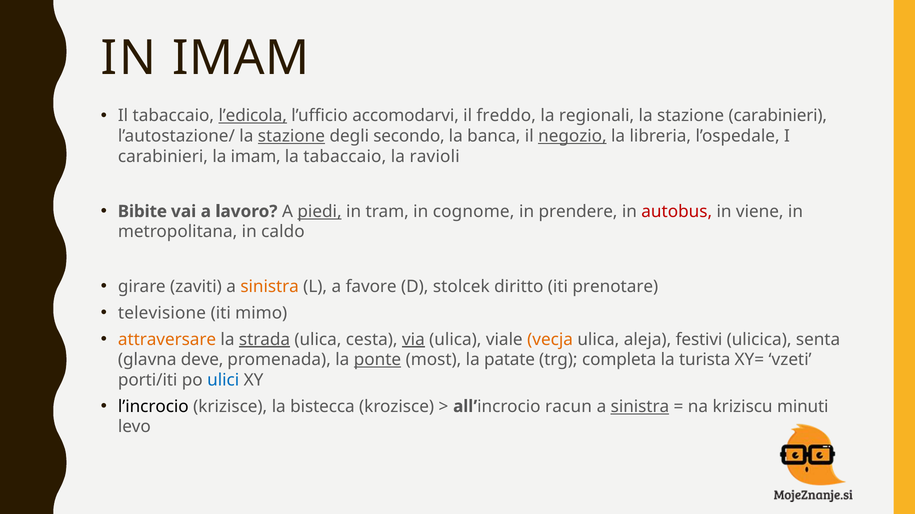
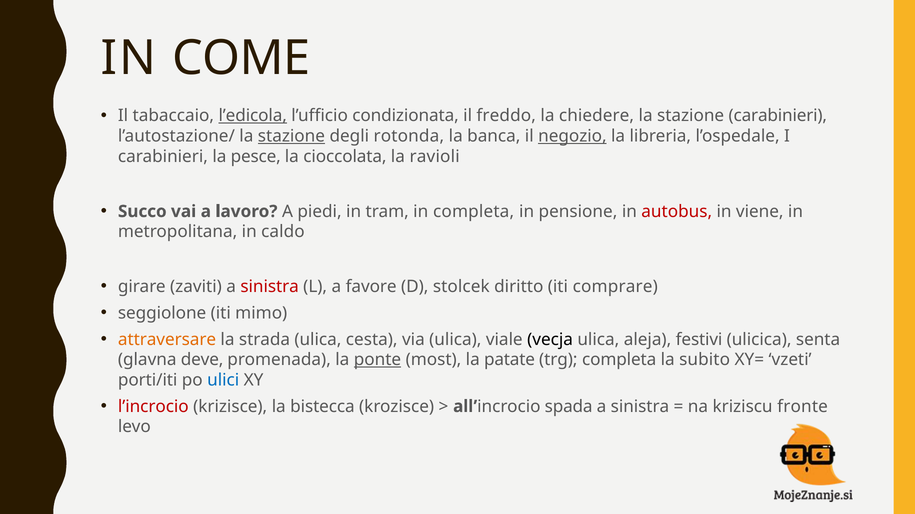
IN IMAM: IMAM -> COME
accomodarvi: accomodarvi -> condizionata
regionali: regionali -> chiedere
secondo: secondo -> rotonda
la imam: imam -> pesce
la tabaccaio: tabaccaio -> cioccolata
Bibite: Bibite -> Succo
piedi underline: present -> none
in cognome: cognome -> completa
prendere: prendere -> pensione
sinistra at (270, 287) colour: orange -> red
prenotare: prenotare -> comprare
televisione: televisione -> seggiolone
strada underline: present -> none
via underline: present -> none
vecja colour: orange -> black
turista: turista -> subito
l’incrocio colour: black -> red
racun: racun -> spada
sinistra at (640, 407) underline: present -> none
minuti: minuti -> fronte
